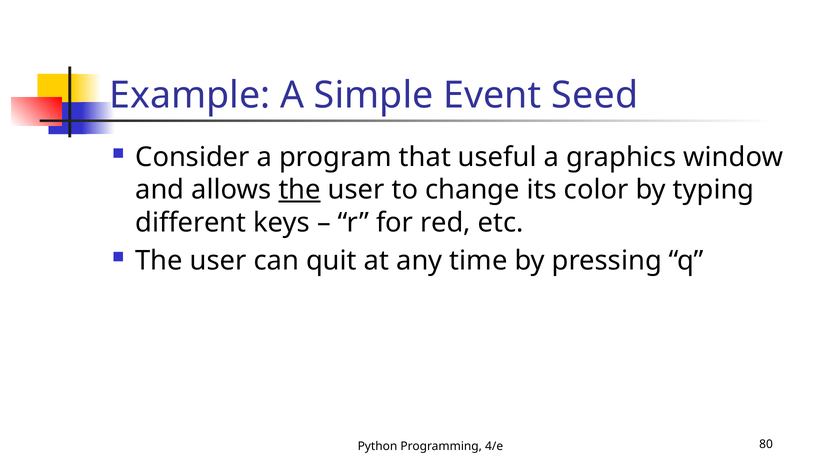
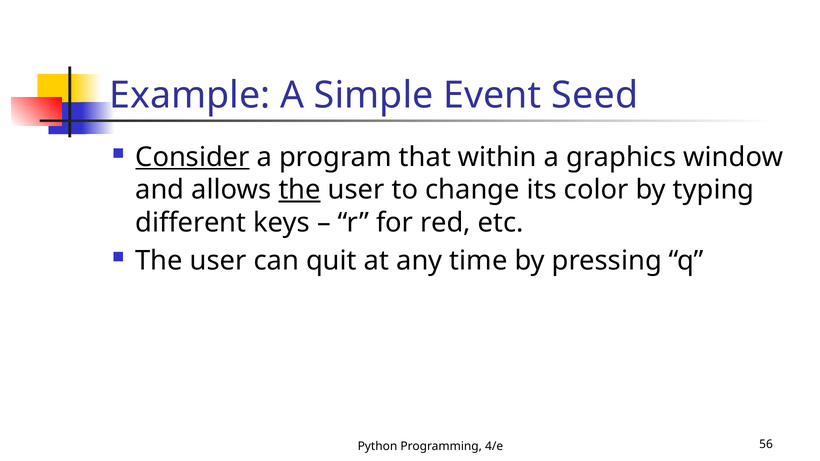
Consider underline: none -> present
useful: useful -> within
80: 80 -> 56
